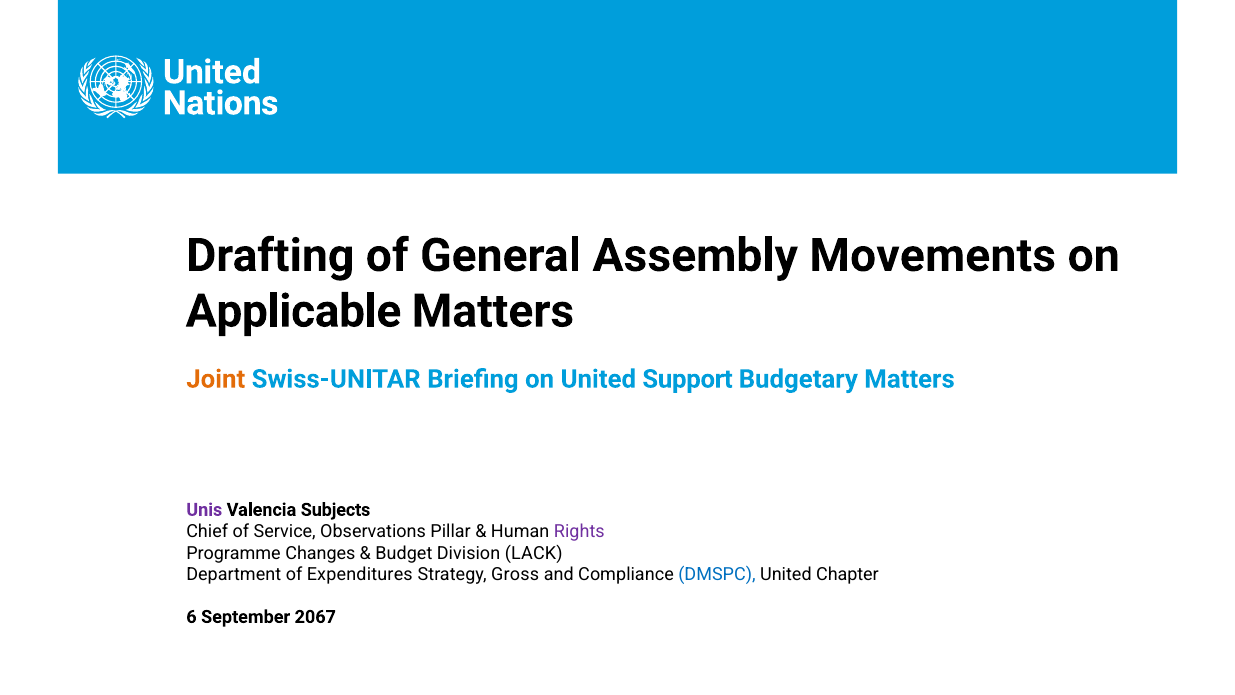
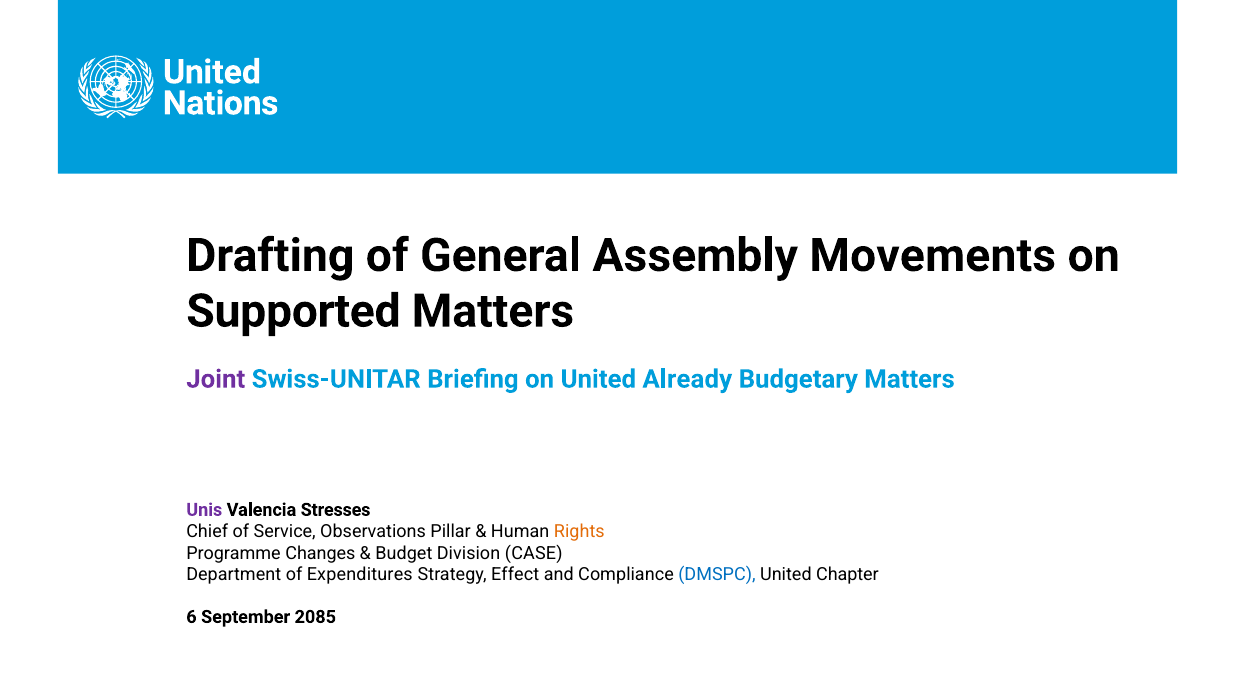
Applicable: Applicable -> Supported
Joint colour: orange -> purple
Support: Support -> Already
Subjects: Subjects -> Stresses
Rights colour: purple -> orange
LACK: LACK -> CASE
Gross: Gross -> Effect
2067: 2067 -> 2085
